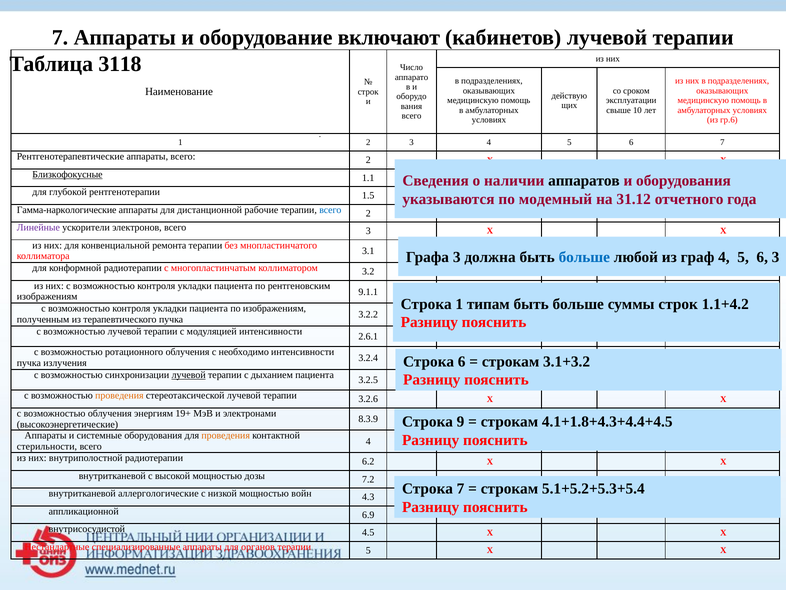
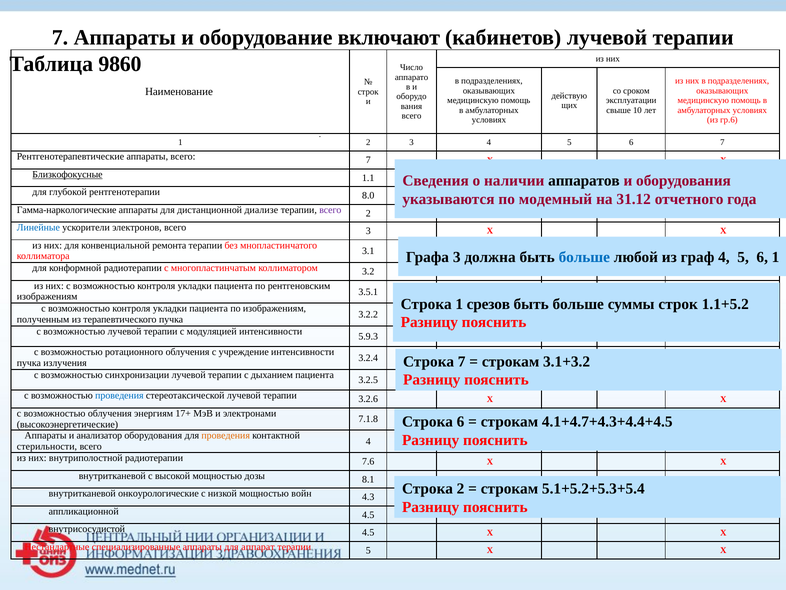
3118: 3118 -> 9860
аппараты всего 2: 2 -> 7
1.5: 1.5 -> 8.0
рабочие: рабочие -> диализе
всего at (330, 210) colour: blue -> purple
Линейные colour: purple -> blue
6 3: 3 -> 1
9.1.1: 9.1.1 -> 3.5.1
типам: типам -> срезов
1.1+4.2: 1.1+4.2 -> 1.1+5.2
2.6.1: 2.6.1 -> 5.9.3
необходимо: необходимо -> учреждение
Строка 6: 6 -> 7
лучевой at (189, 375) underline: present -> none
проведения at (119, 395) colour: orange -> blue
19+: 19+ -> 17+
8.3.9: 8.3.9 -> 7.1.8
Строка 9: 9 -> 6
4.1+1.8+4.3+4.4+4.5: 4.1+1.8+4.3+4.4+4.5 -> 4.1+4.7+4.3+4.4+4.5
системные: системные -> анализатор
6.2: 6.2 -> 7.6
7.2: 7.2 -> 8.1
Строка 7: 7 -> 2
аллергологические: аллергологические -> онкоурологические
аппликационной 6.9: 6.9 -> 4.5
органов: органов -> аппарат
